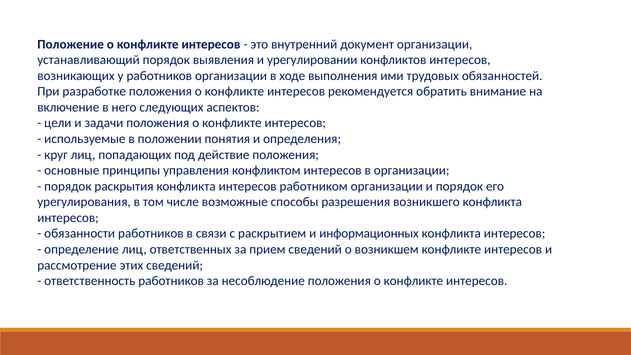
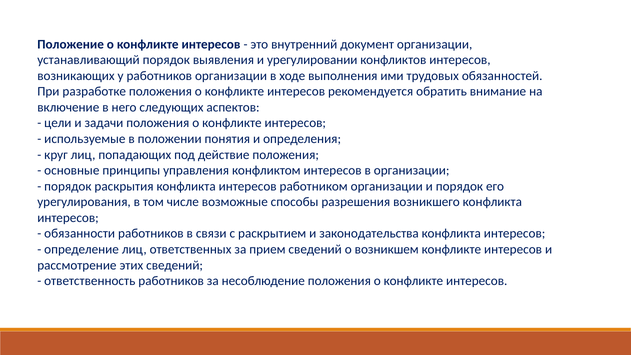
информационных: информационных -> законодательства
